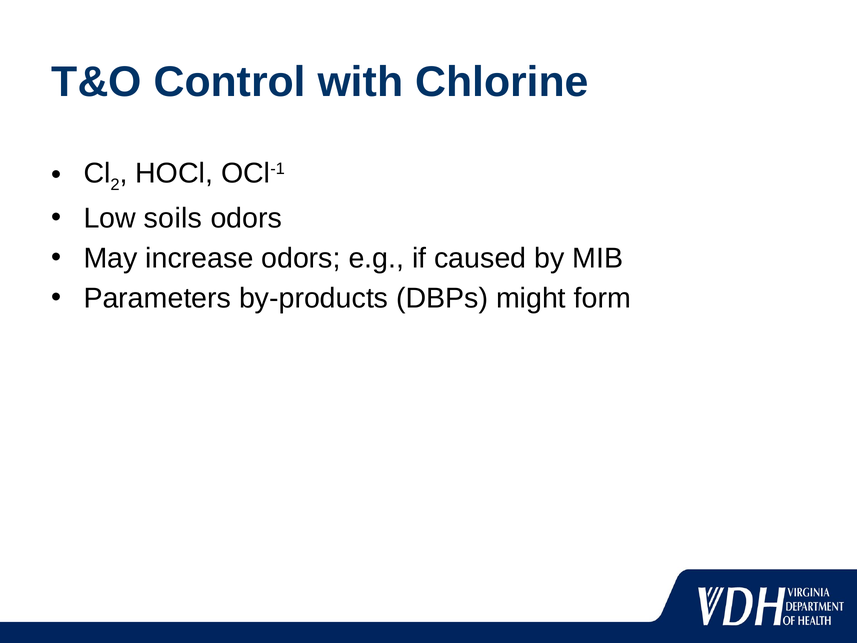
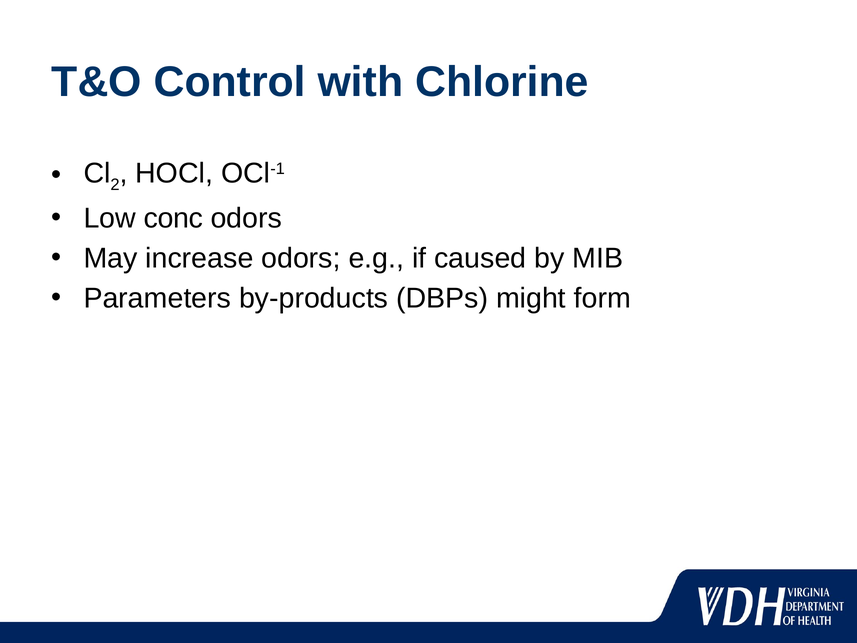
soils: soils -> conc
